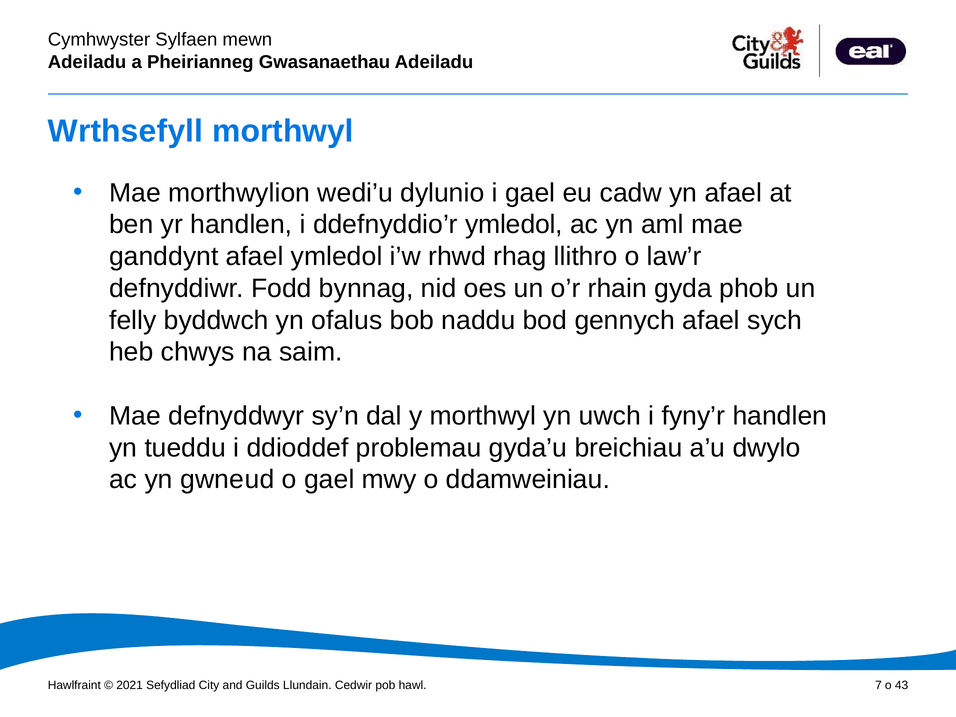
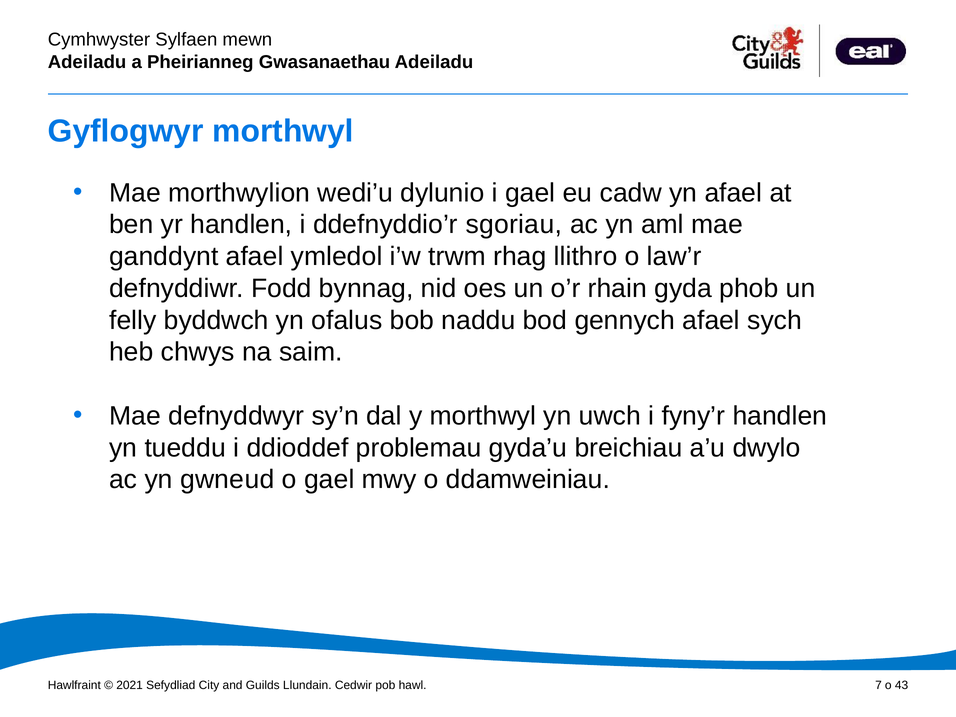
Wrthsefyll: Wrthsefyll -> Gyflogwyr
ddefnyddio’r ymledol: ymledol -> sgoriau
rhwd: rhwd -> trwm
